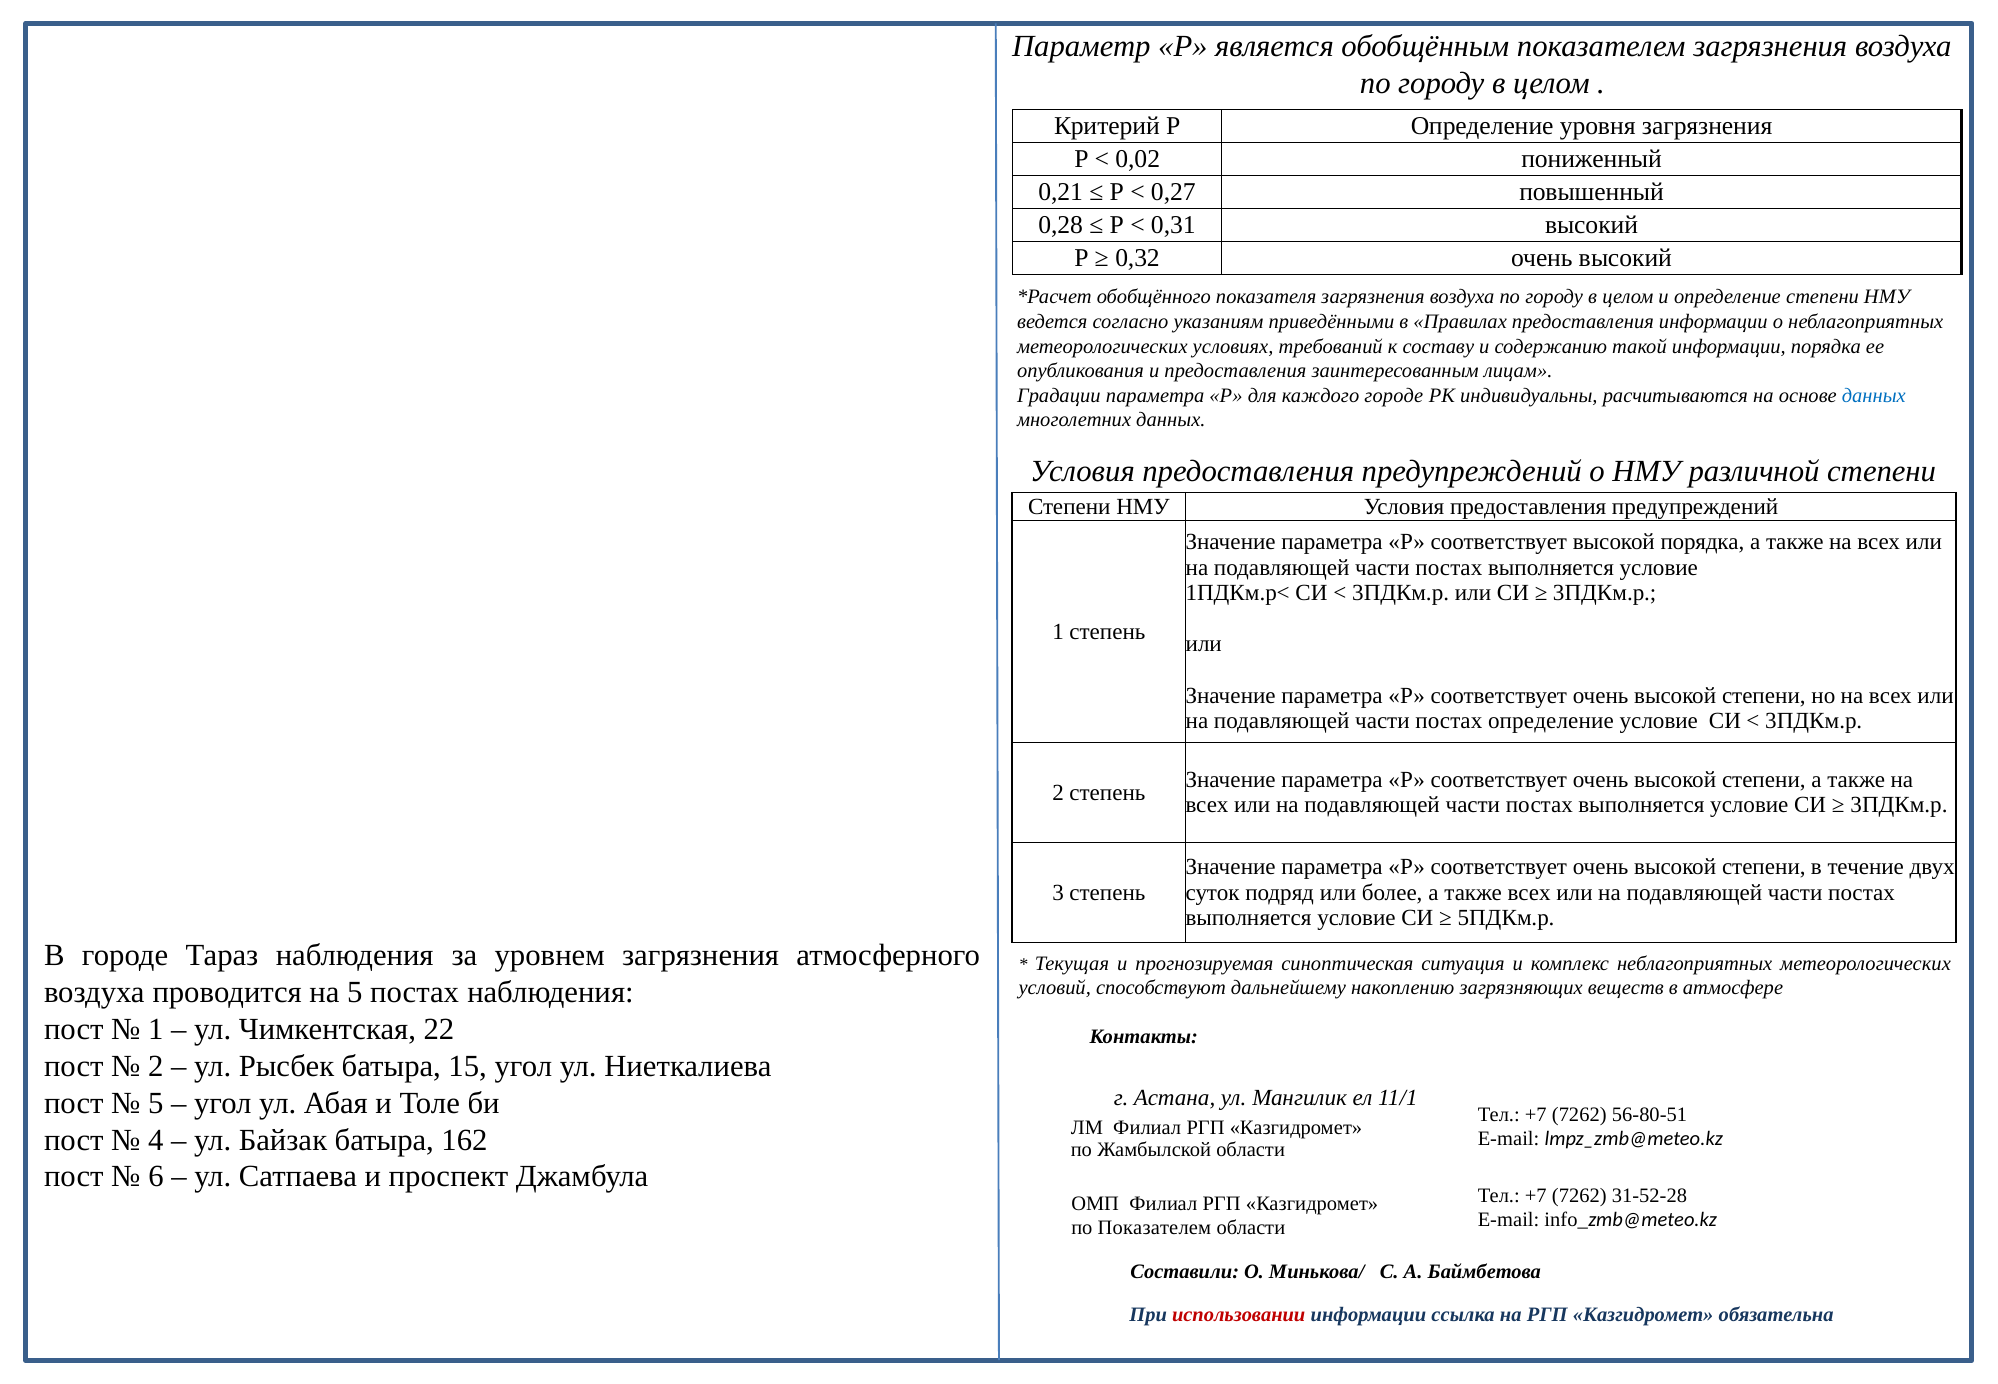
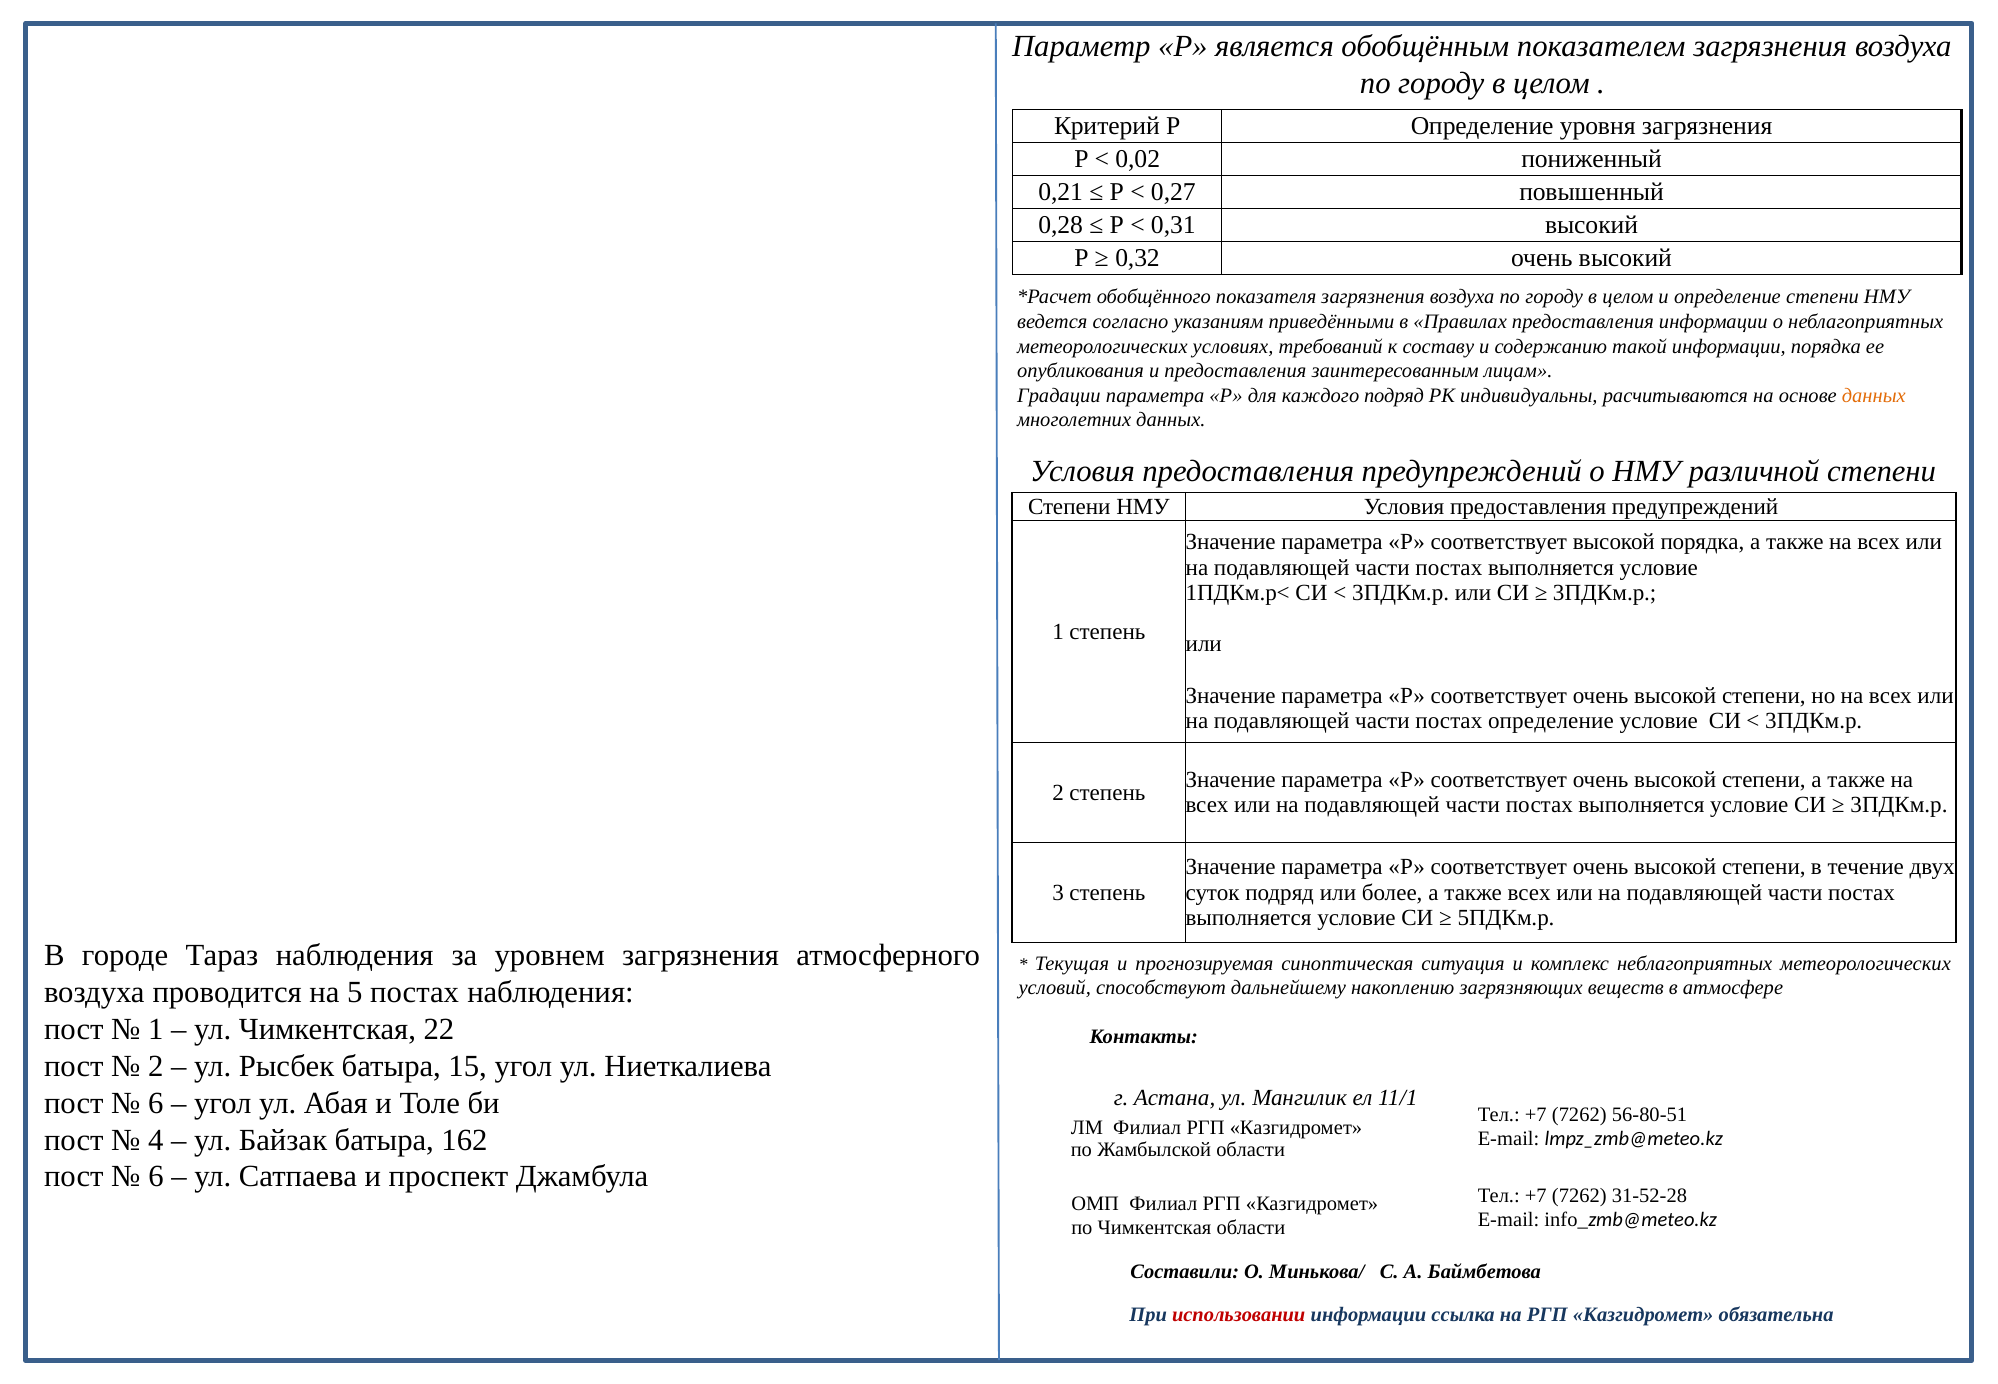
каждого городе: городе -> подряд
данных at (1874, 395) colour: blue -> orange
5 at (156, 1102): 5 -> 6
по Показателем: Показателем -> Чимкентская
